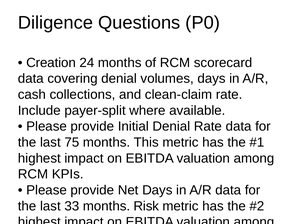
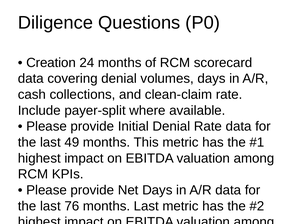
75: 75 -> 49
33: 33 -> 76
months Risk: Risk -> Last
